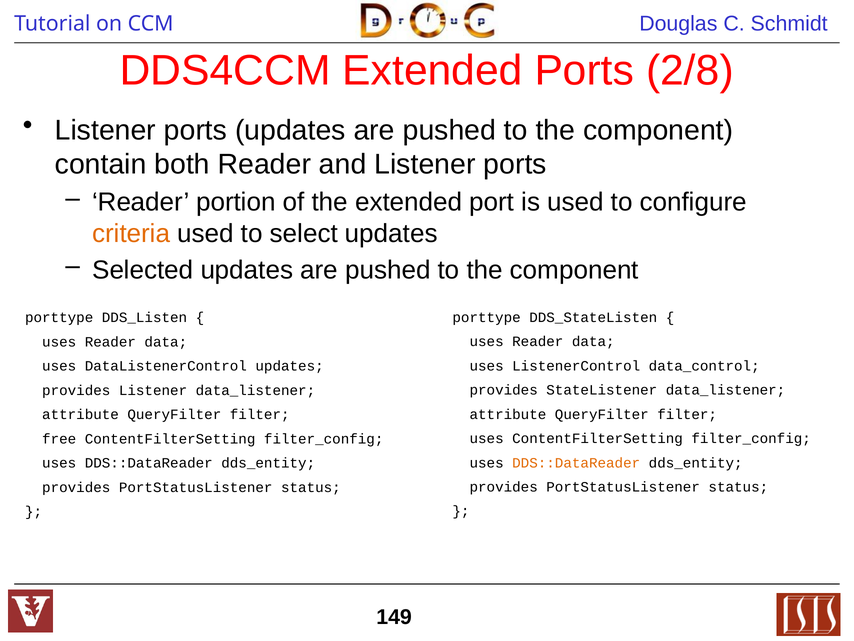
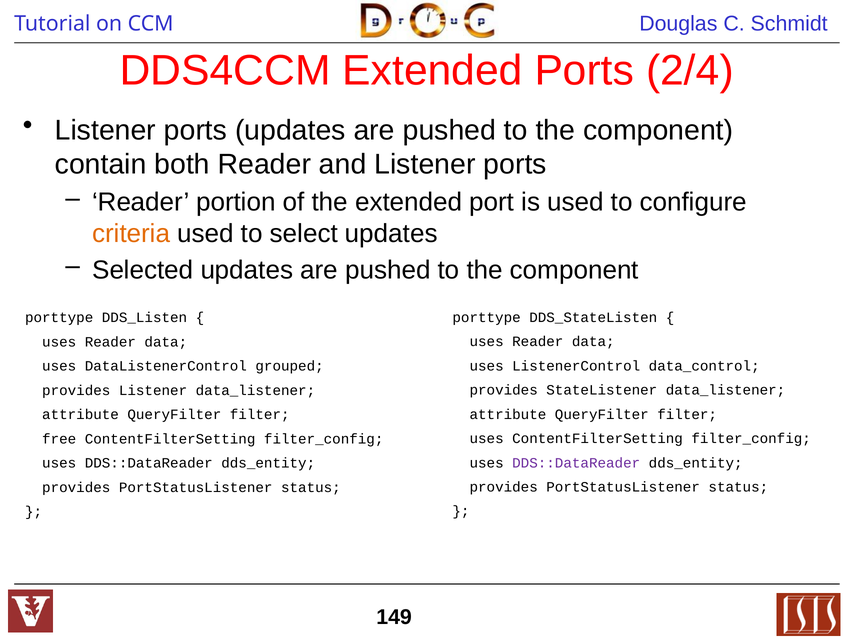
2/8: 2/8 -> 2/4
DataListenerControl updates: updates -> grouped
DDS::DataReader at (576, 462) colour: orange -> purple
